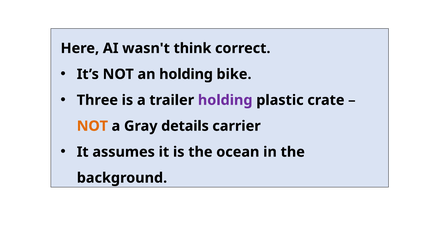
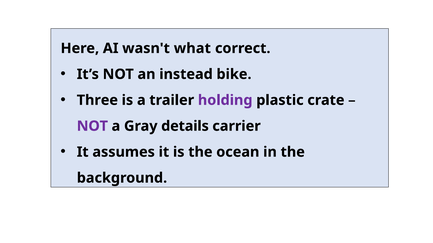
think: think -> what
an holding: holding -> instead
NOT at (92, 126) colour: orange -> purple
